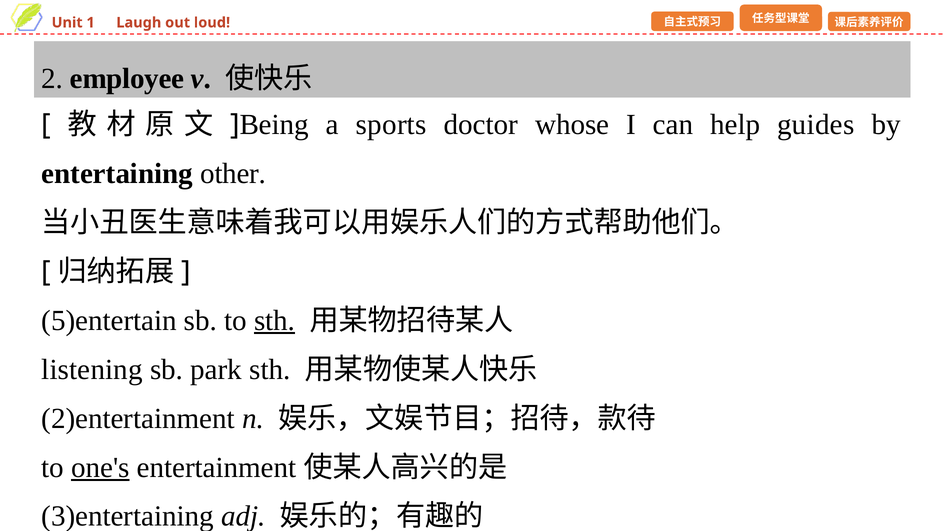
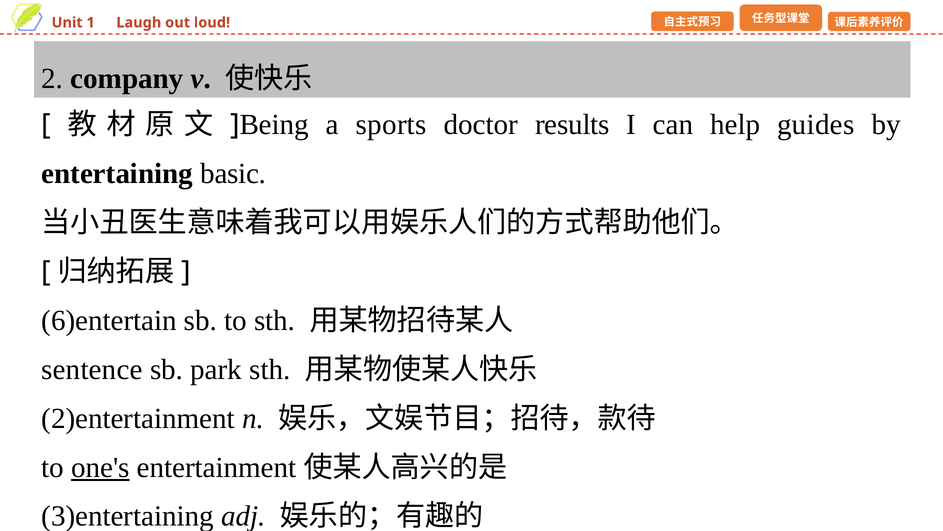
employee: employee -> company
whose: whose -> results
other: other -> basic
5)entertain: 5)entertain -> 6)entertain
sth at (275, 320) underline: present -> none
listening: listening -> sentence
